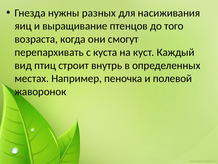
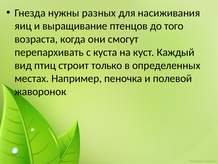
внутрь: внутрь -> только
